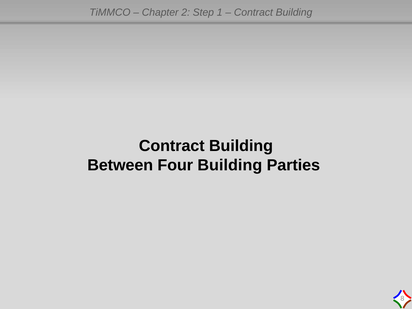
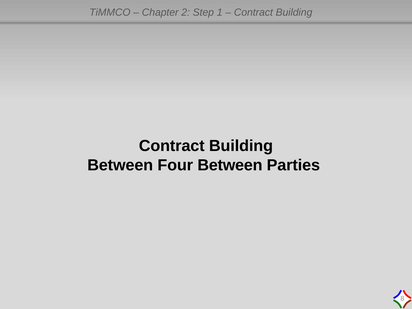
Four Building: Building -> Between
